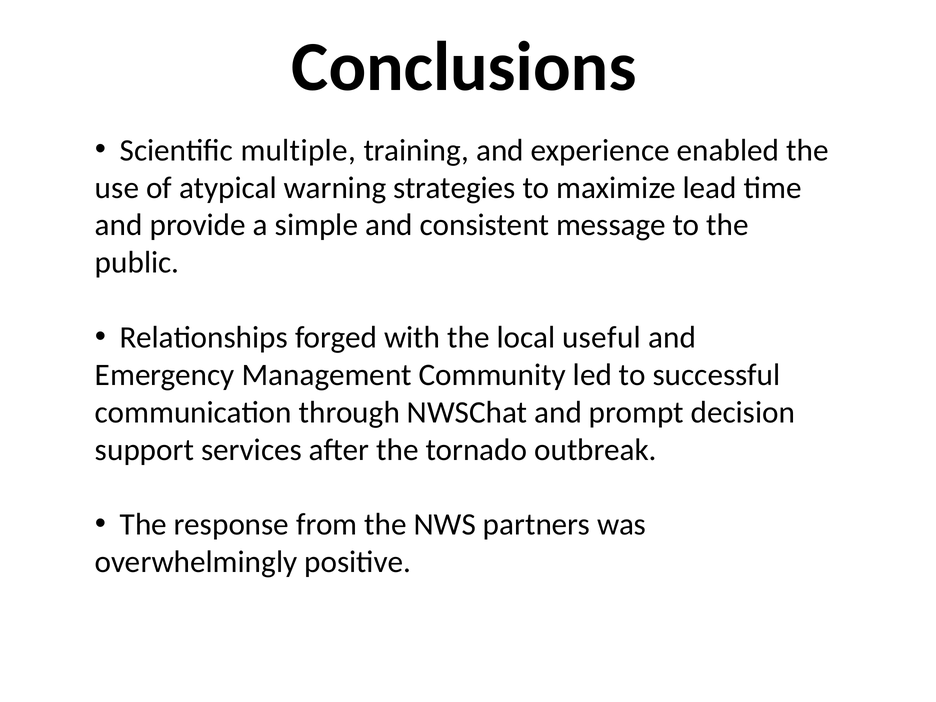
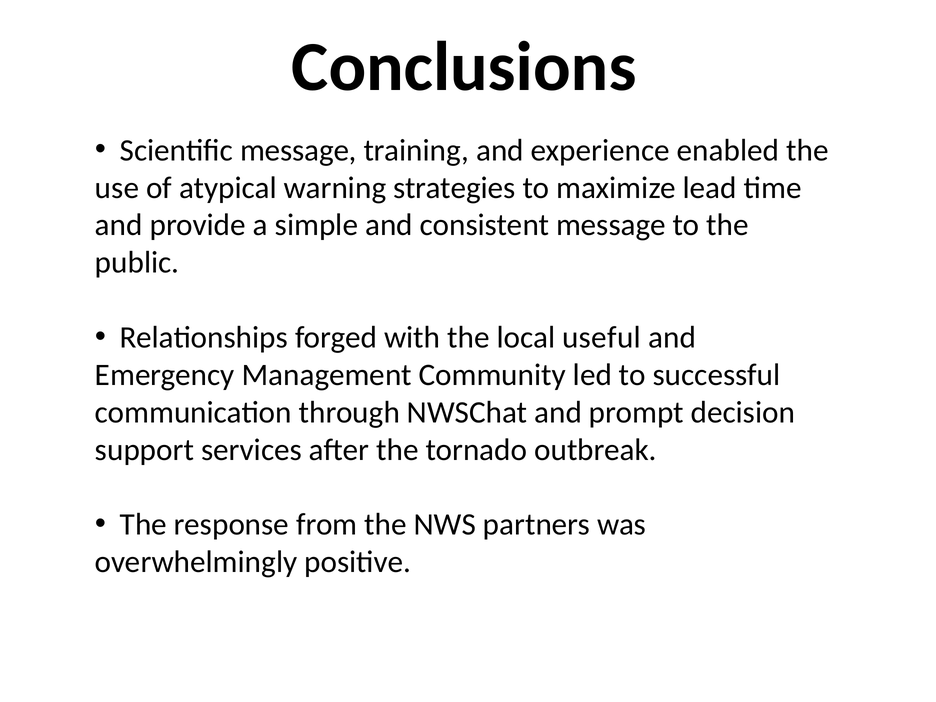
Scientific multiple: multiple -> message
